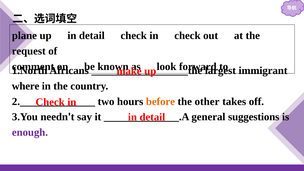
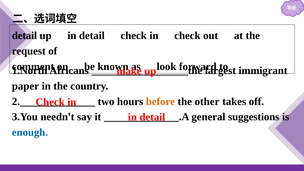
plane at (24, 36): plane -> detail
where: where -> paper
enough colour: purple -> blue
